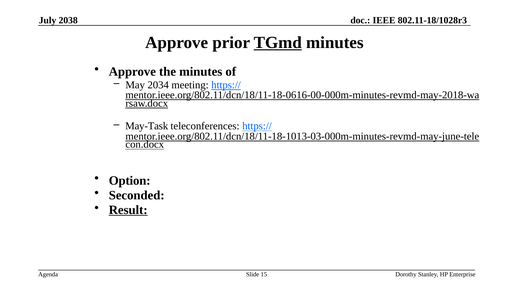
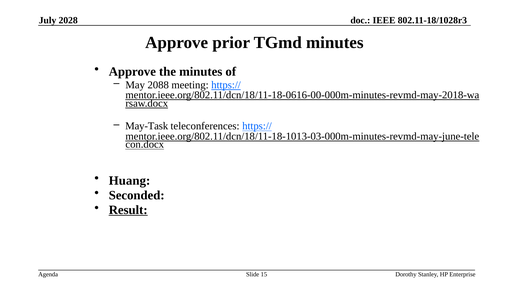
2038: 2038 -> 2028
TGmd underline: present -> none
2034: 2034 -> 2088
Option: Option -> Huang
